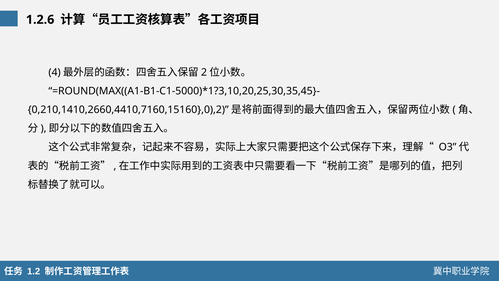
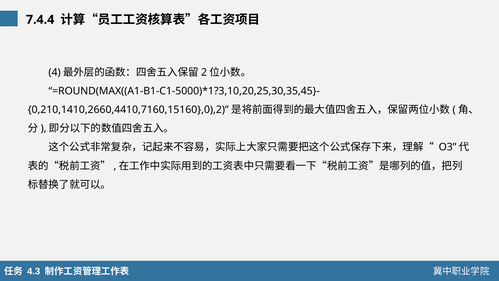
1.2.6: 1.2.6 -> 7.4.4
1.2: 1.2 -> 4.3
